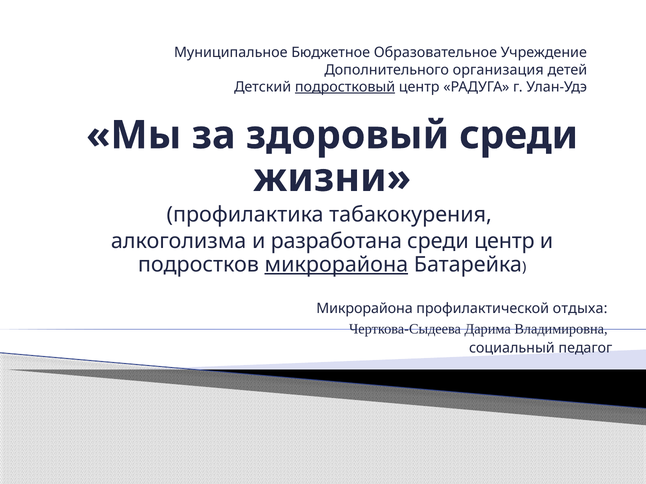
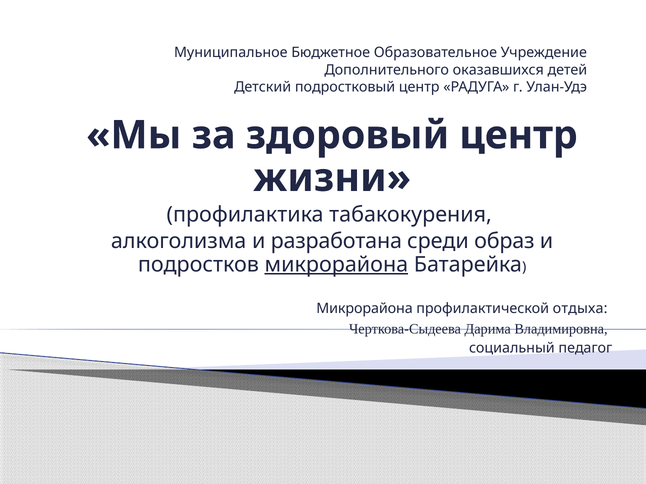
организация: организация -> оказавшихся
подростковый underline: present -> none
здоровый среди: среди -> центр
среди центр: центр -> образ
